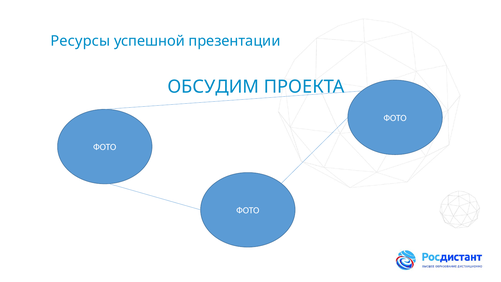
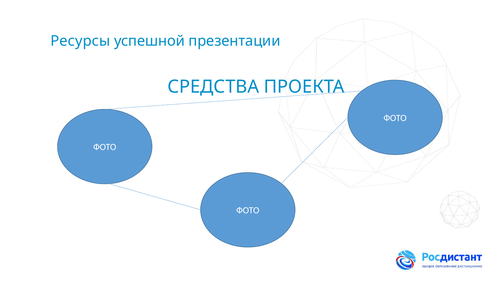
ОБСУДИМ: ОБСУДИМ -> СРЕДСТВА
